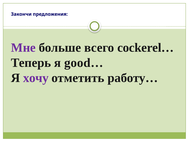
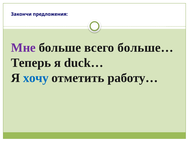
cockerel…: cockerel… -> больше…
good…: good… -> duck…
хочу colour: purple -> blue
